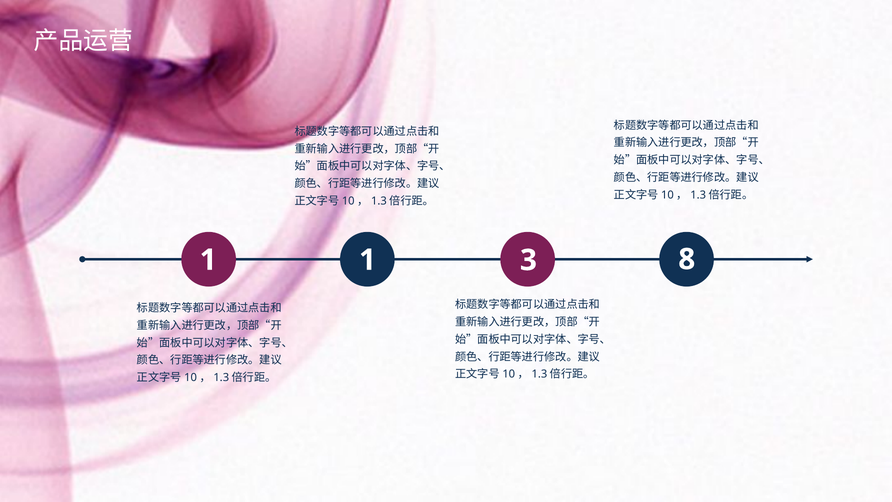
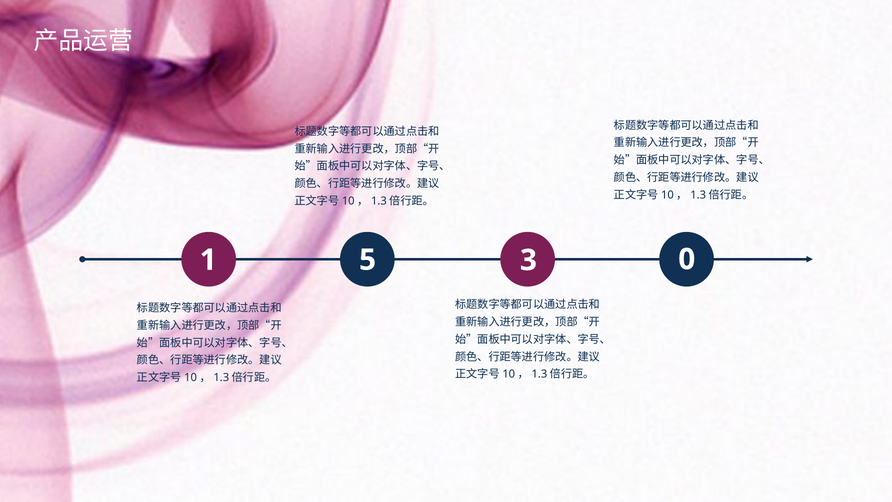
1 1: 1 -> 5
8: 8 -> 0
